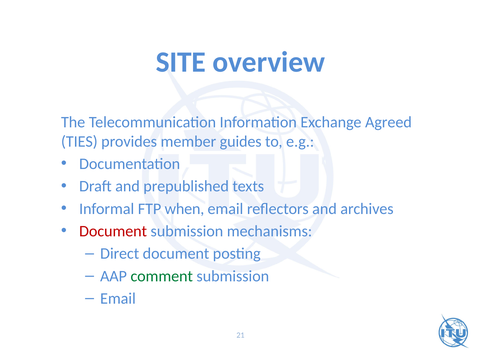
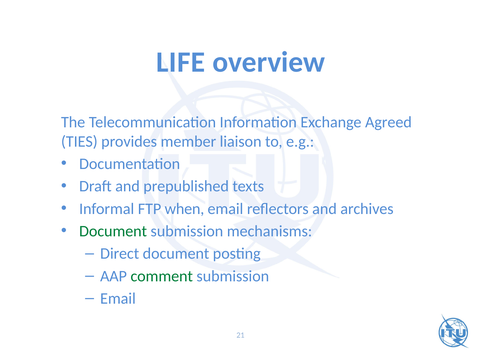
SITE: SITE -> LIFE
guides: guides -> liaison
Document at (113, 231) colour: red -> green
